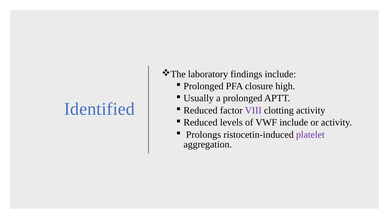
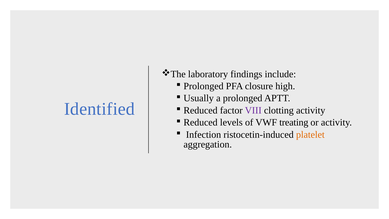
VWF include: include -> treating
Prolongs: Prolongs -> Infection
platelet colour: purple -> orange
